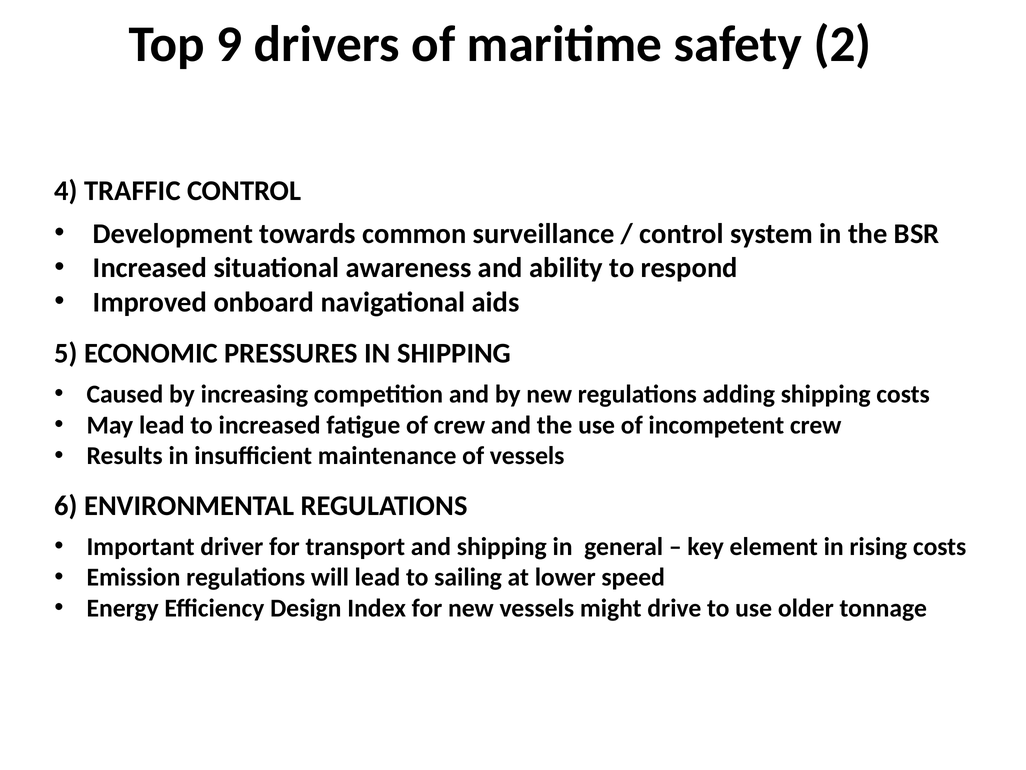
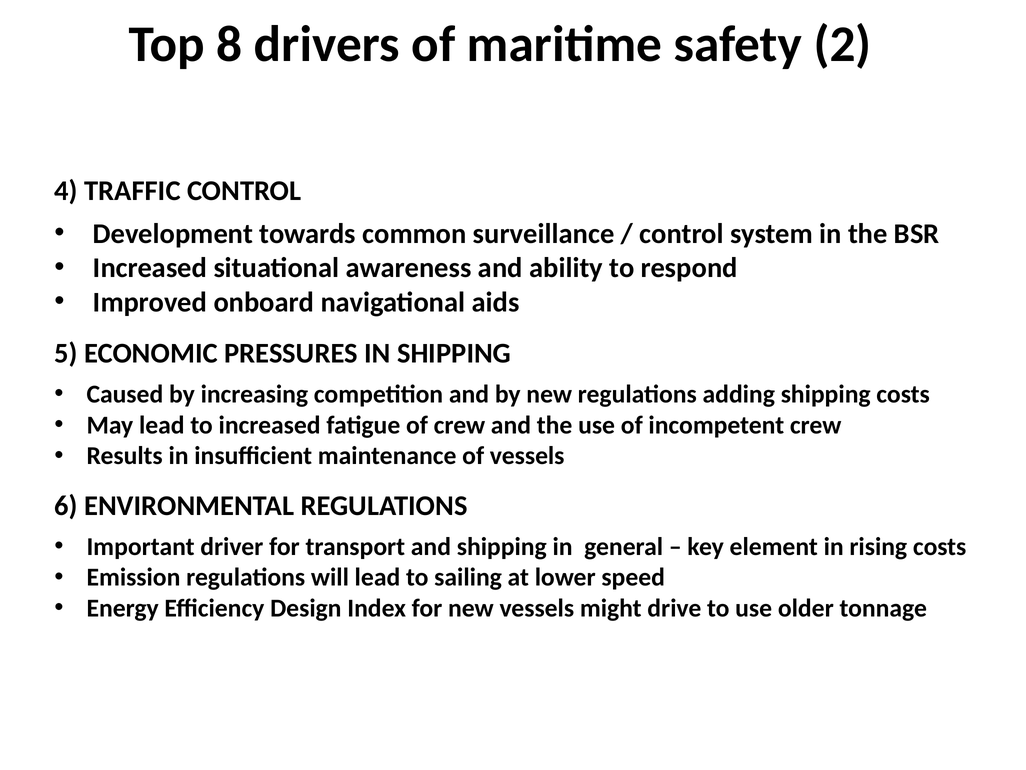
9: 9 -> 8
